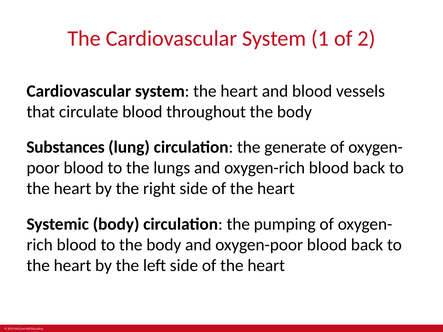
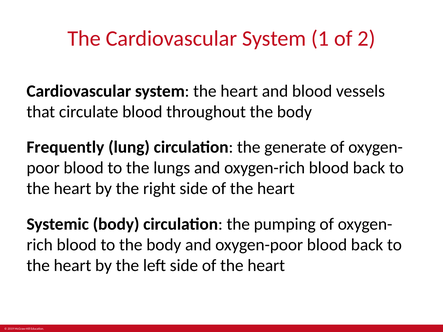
Substances: Substances -> Frequently
